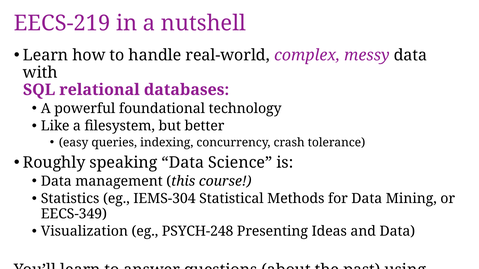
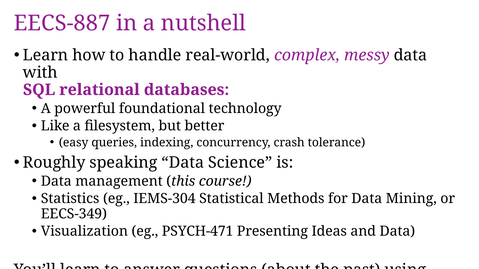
EECS-219: EECS-219 -> EECS-887
PSYCH-248: PSYCH-248 -> PSYCH-471
